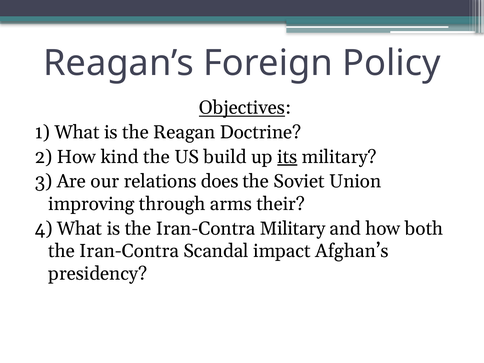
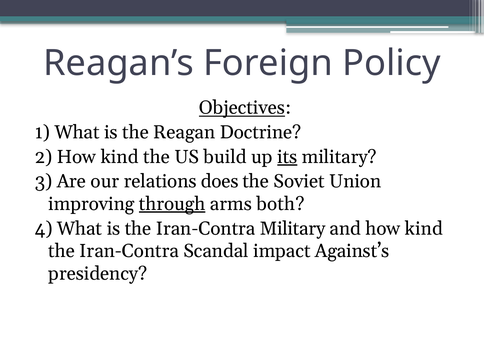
through underline: none -> present
their: their -> both
and how both: both -> kind
Afghan’s: Afghan’s -> Against’s
